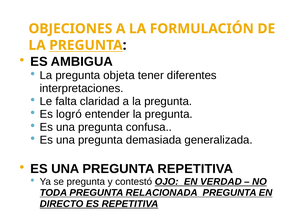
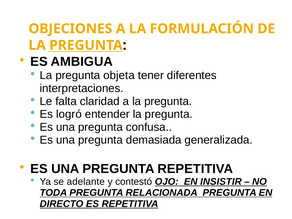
se pregunta: pregunta -> adelante
VERDAD: VERDAD -> INSISTIR
